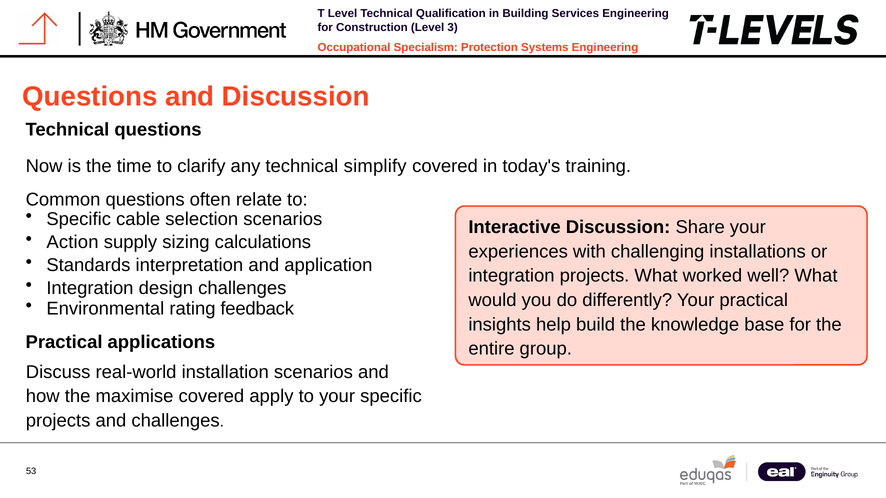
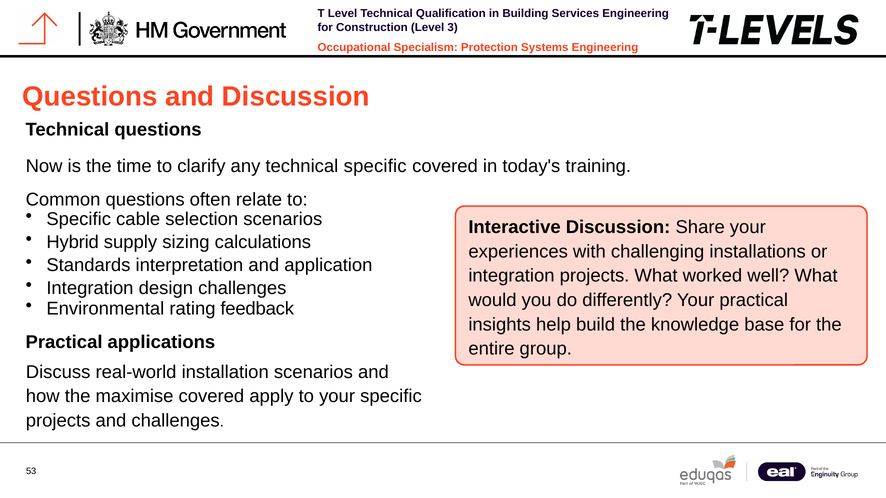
technical simplify: simplify -> specific
Action: Action -> Hybrid
